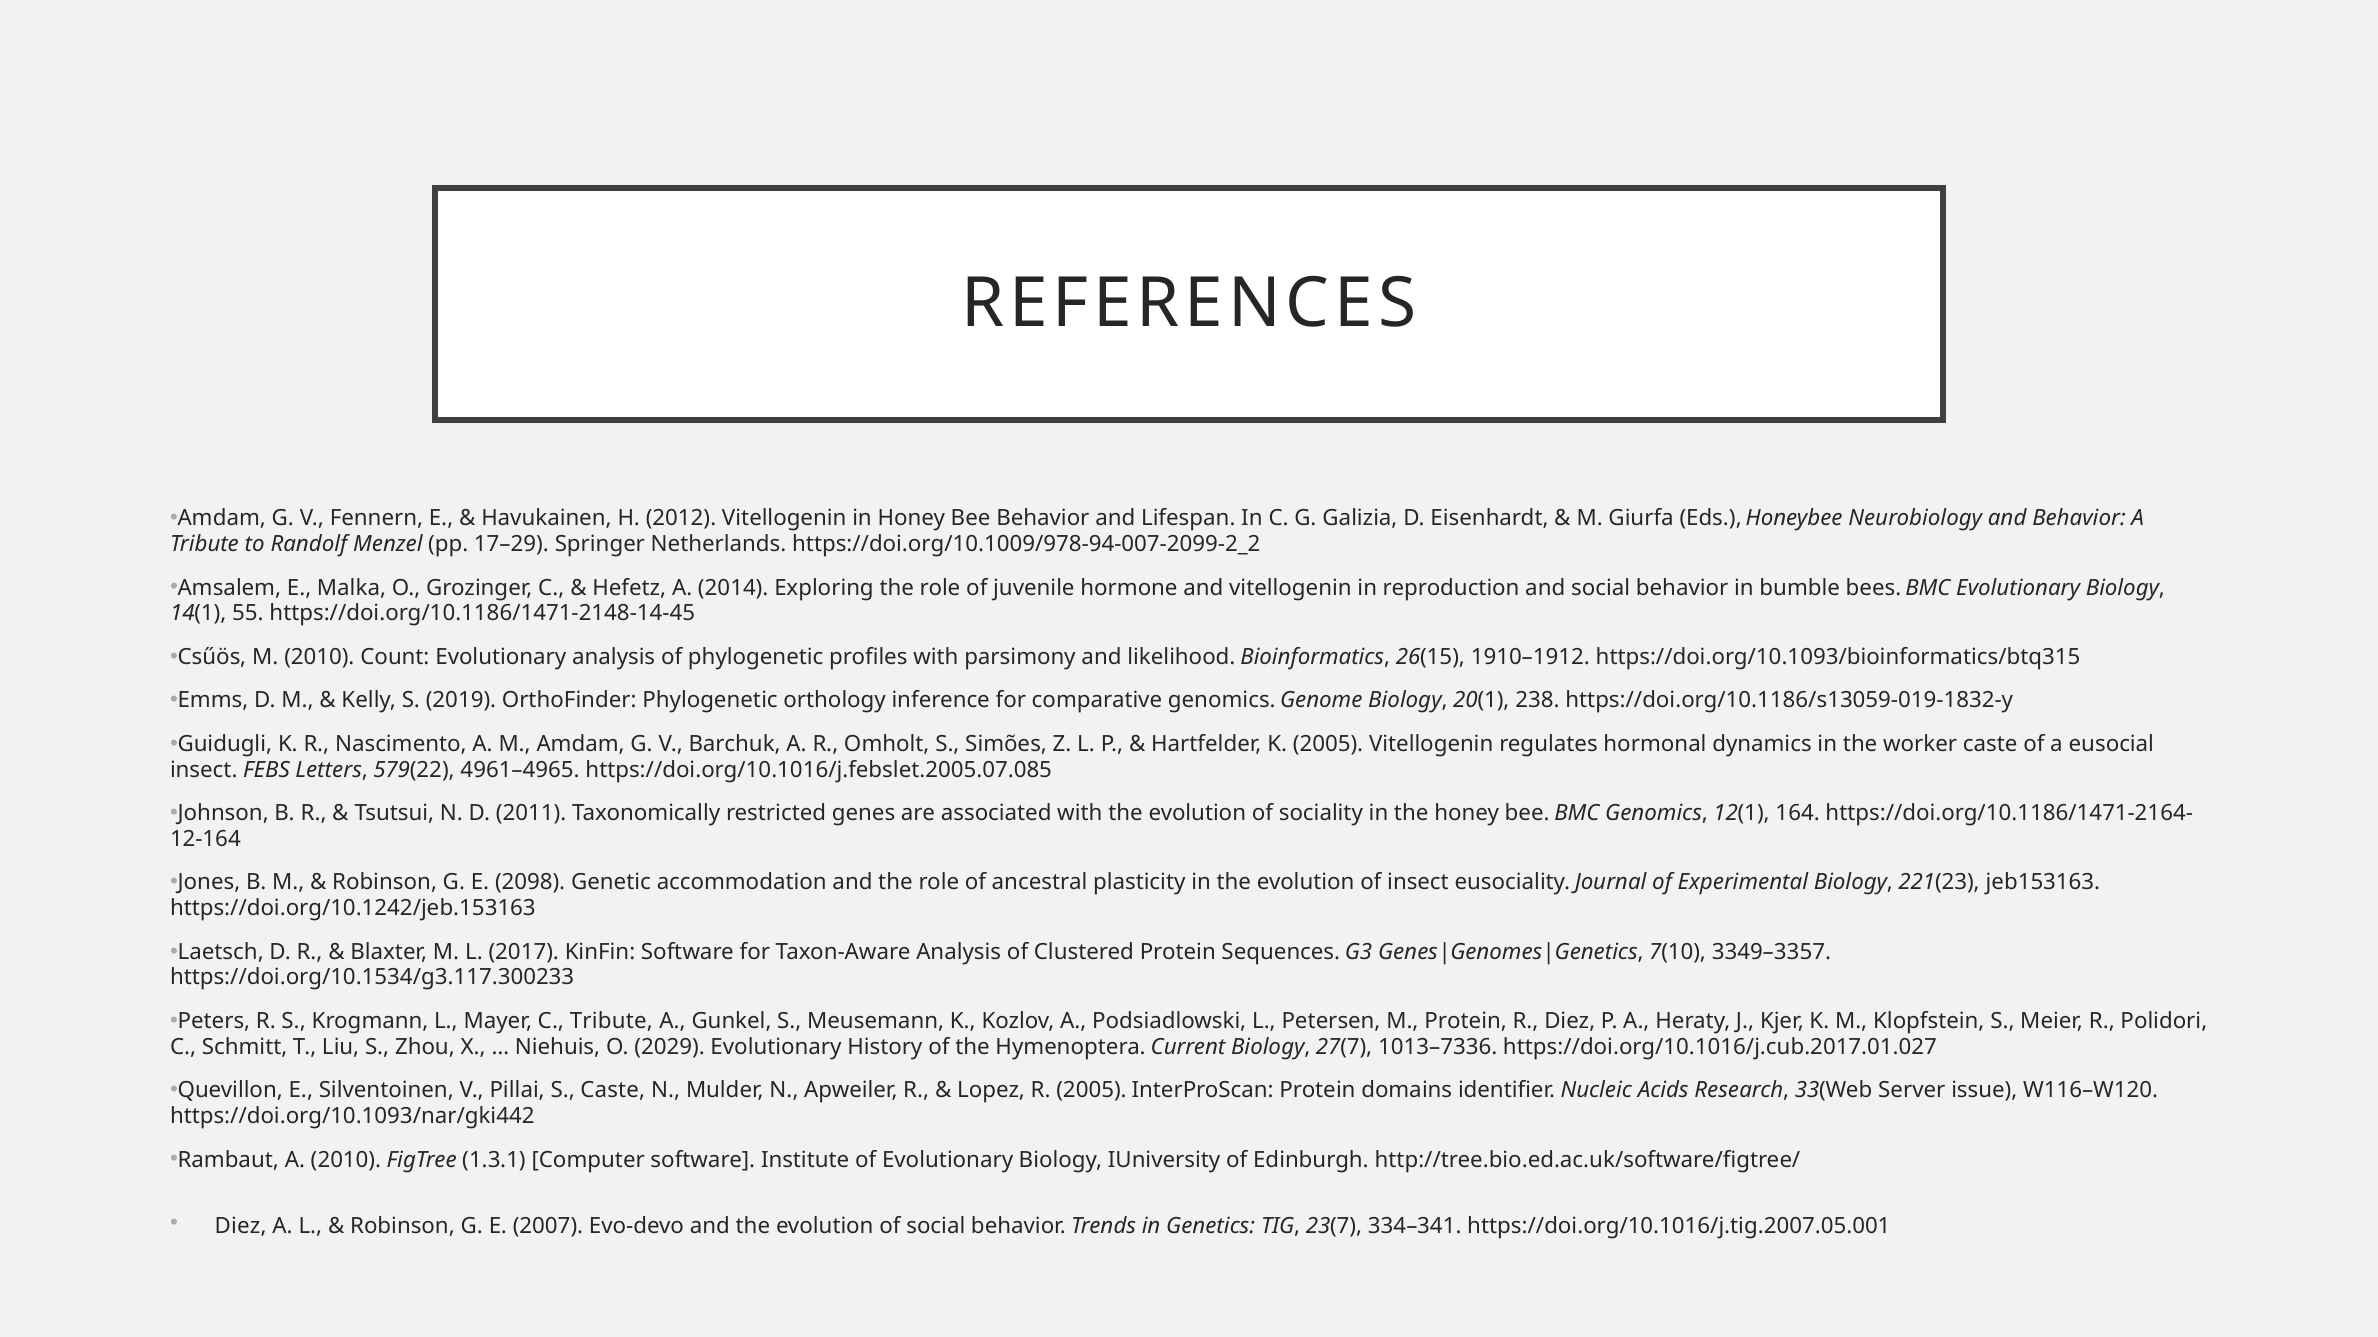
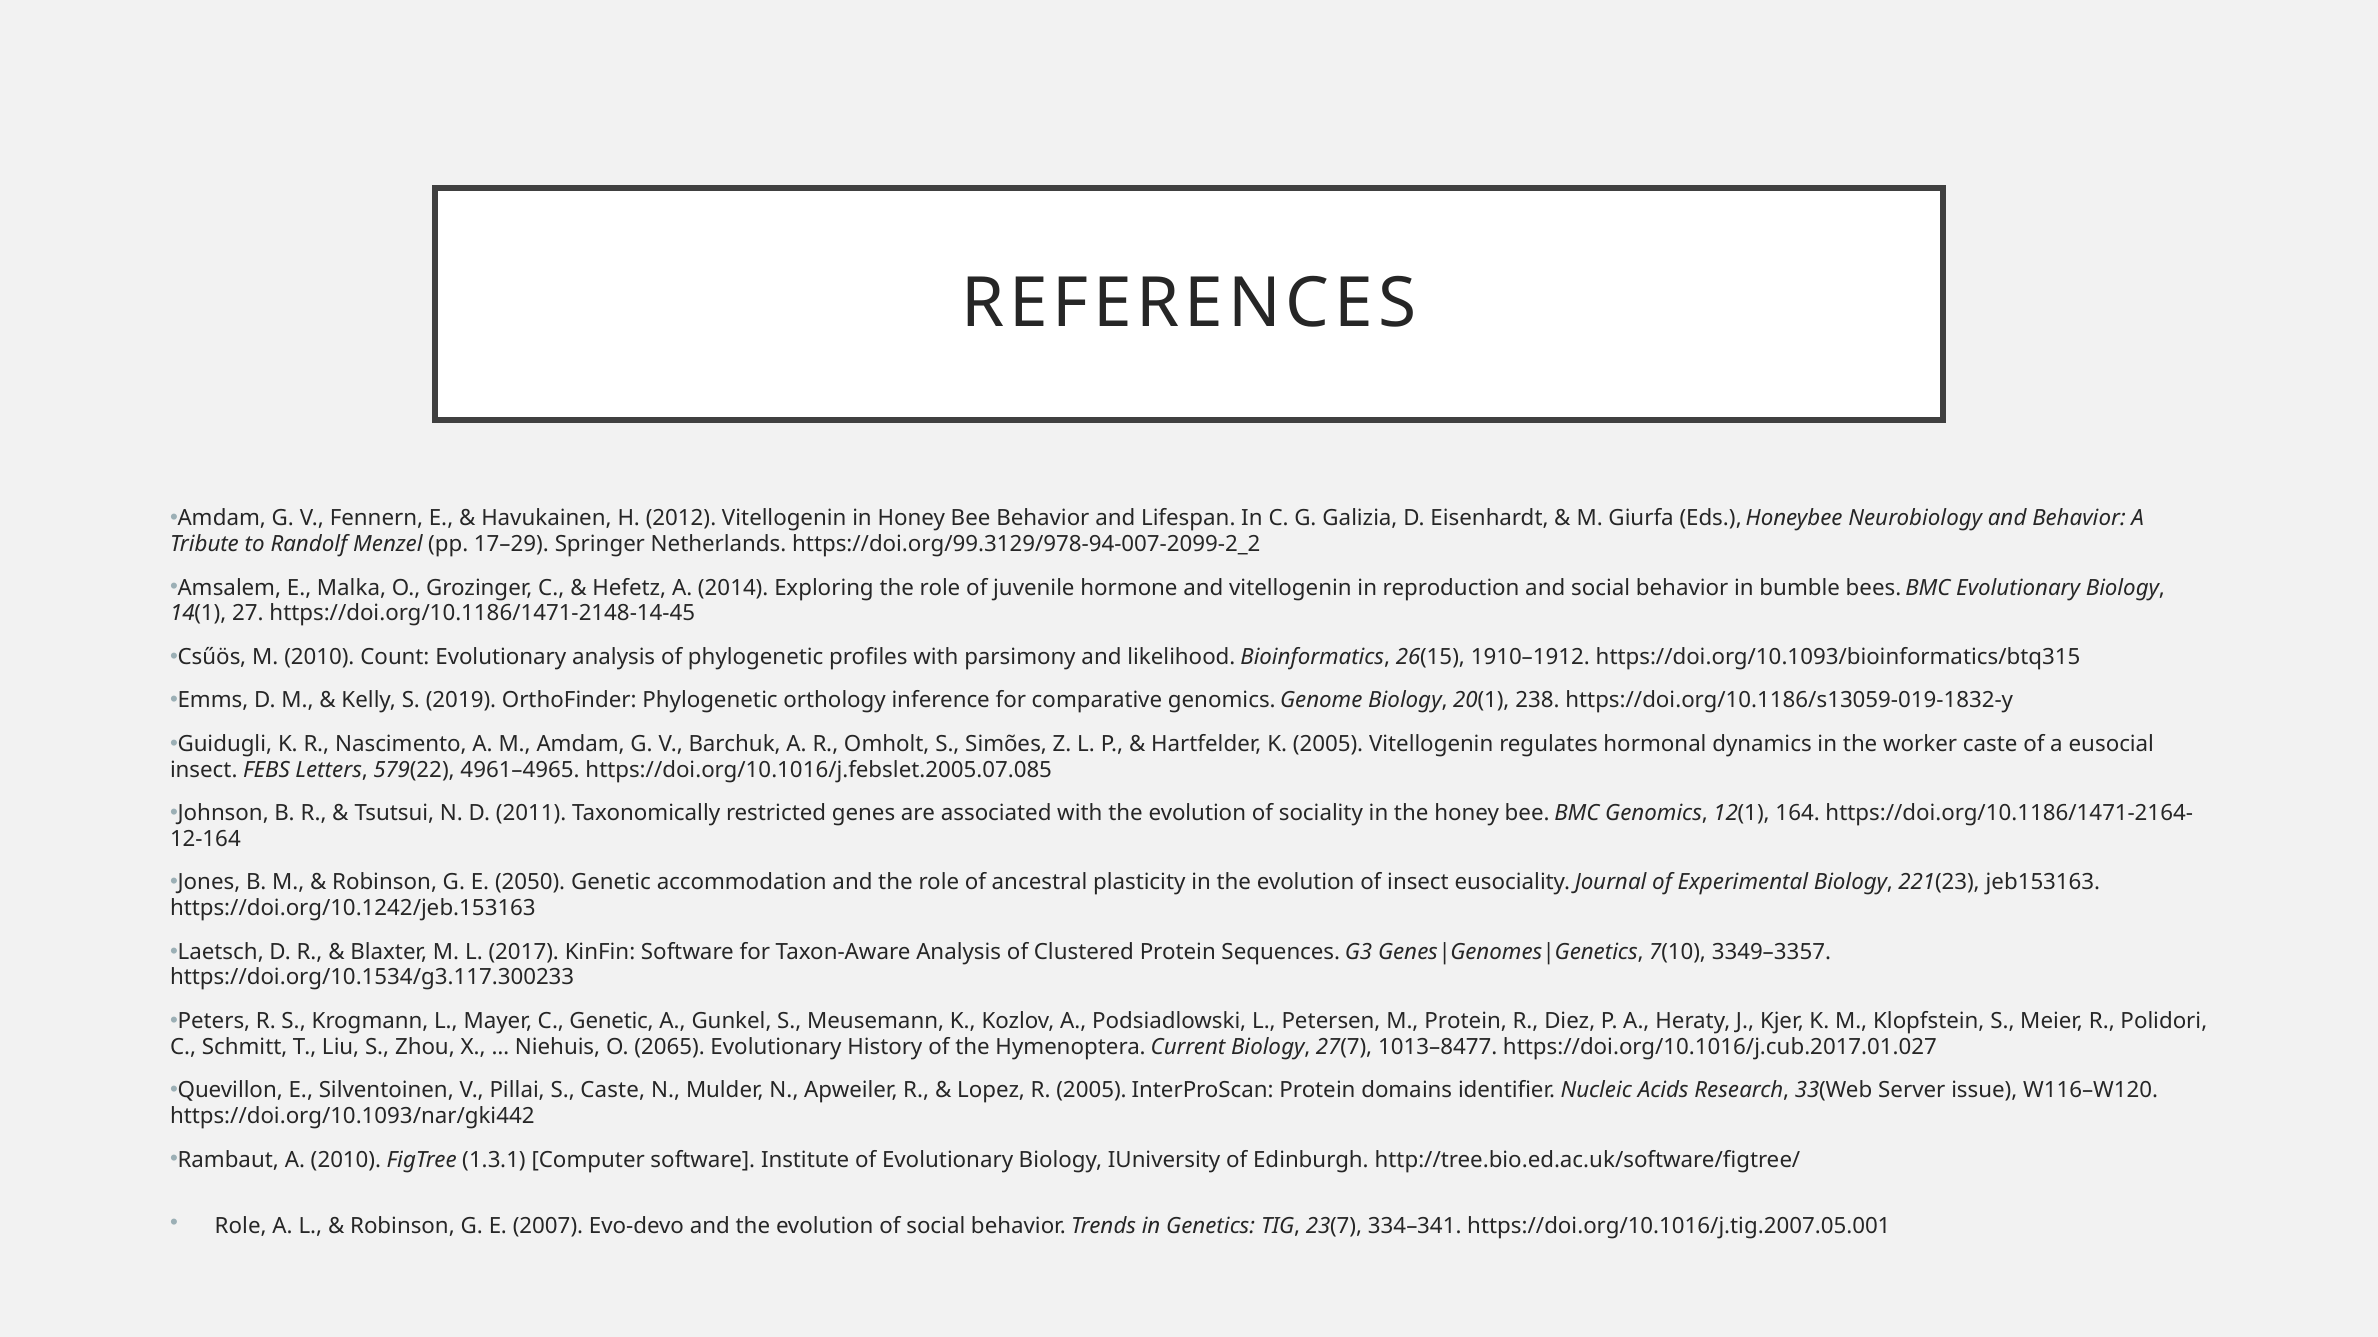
https://doi.org/10.1009/978-94-007-2099-2_2: https://doi.org/10.1009/978-94-007-2099-2_2 -> https://doi.org/99.3129/978-94-007-2099-2_2
55: 55 -> 27
2098: 2098 -> 2050
C Tribute: Tribute -> Genetic
2029: 2029 -> 2065
1013–7336: 1013–7336 -> 1013–8477
Diez at (241, 1227): Diez -> Role
